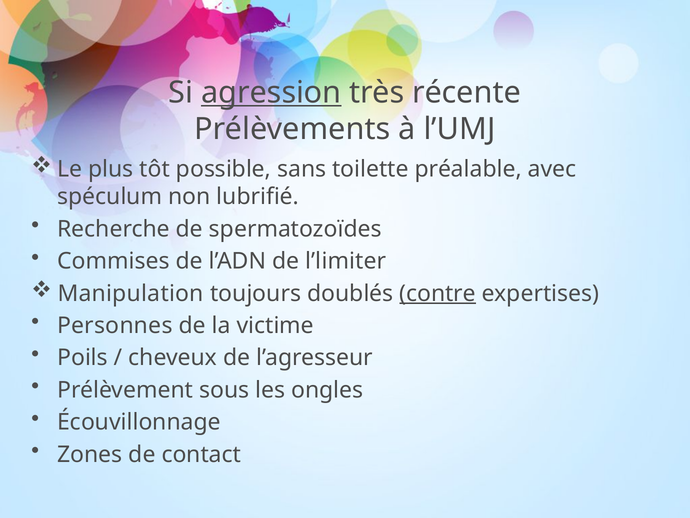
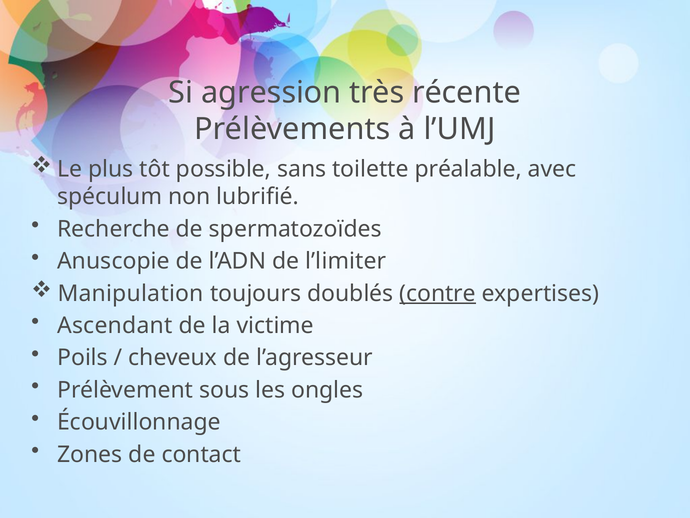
agression underline: present -> none
Commises: Commises -> Anuscopie
Personnes: Personnes -> Ascendant
